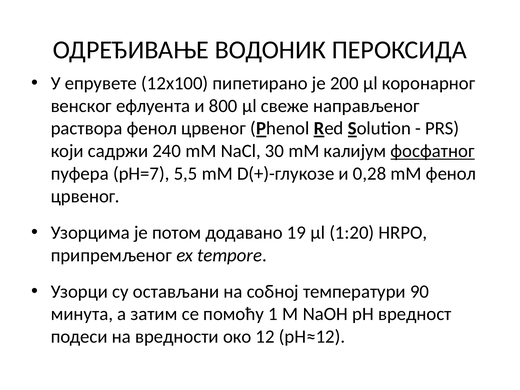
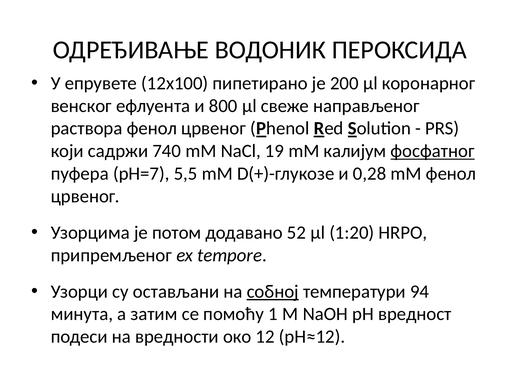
240: 240 -> 740
30: 30 -> 19
19: 19 -> 52
собној underline: none -> present
90: 90 -> 94
